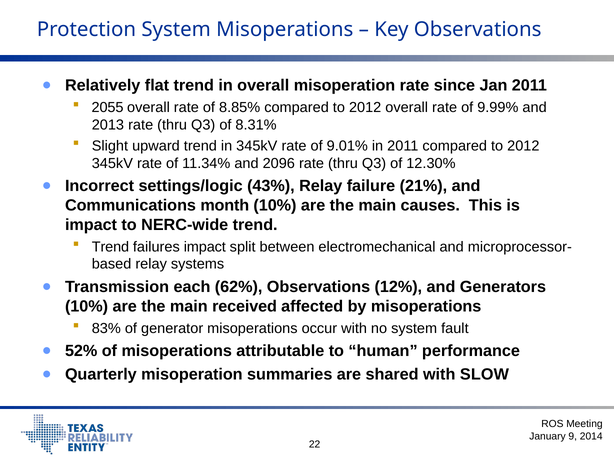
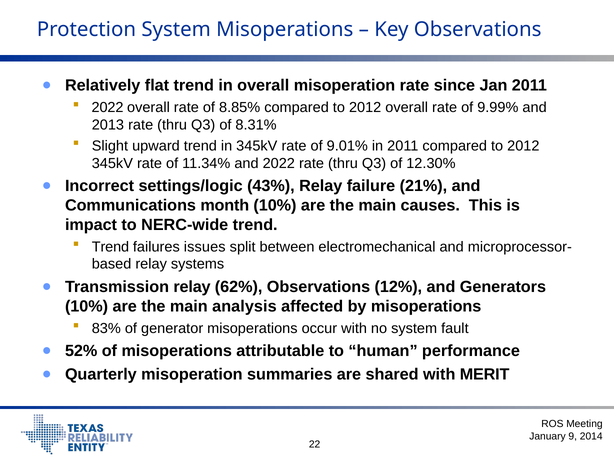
2055 at (108, 108): 2055 -> 2022
and 2096: 2096 -> 2022
failures impact: impact -> issues
Transmission each: each -> relay
received: received -> analysis
SLOW: SLOW -> MERIT
